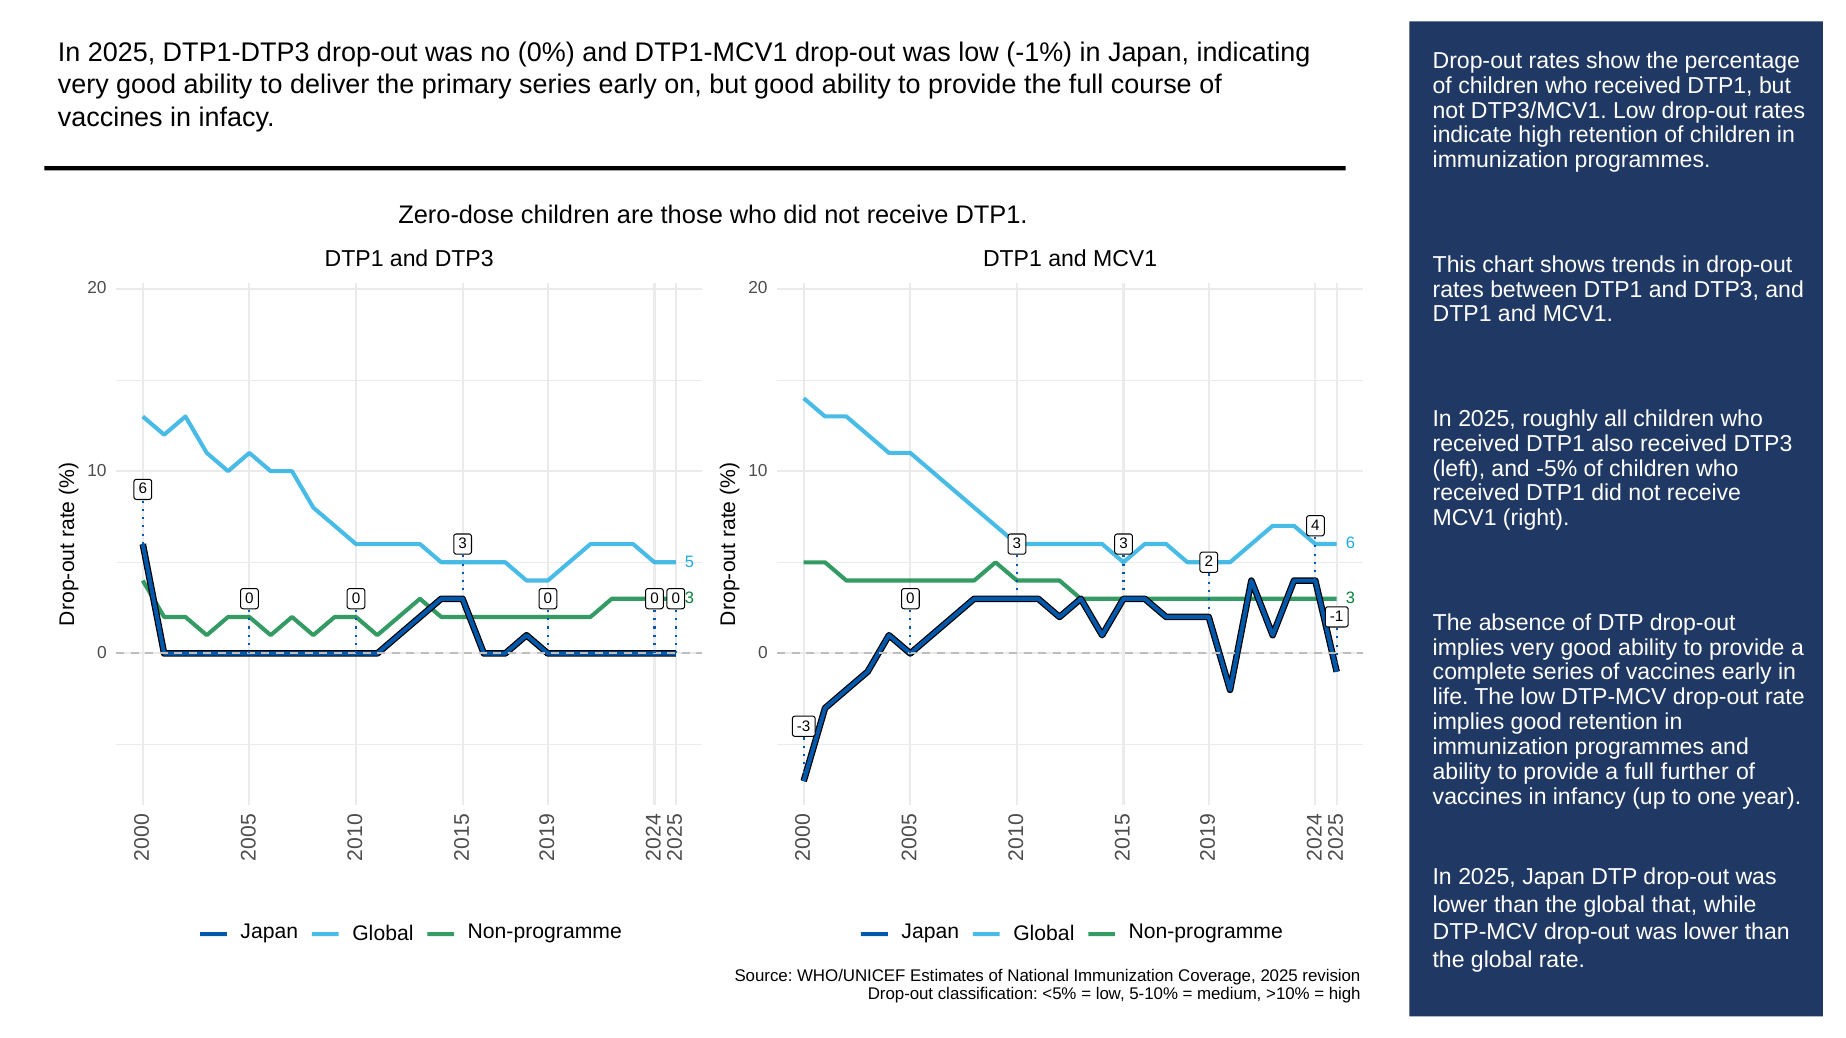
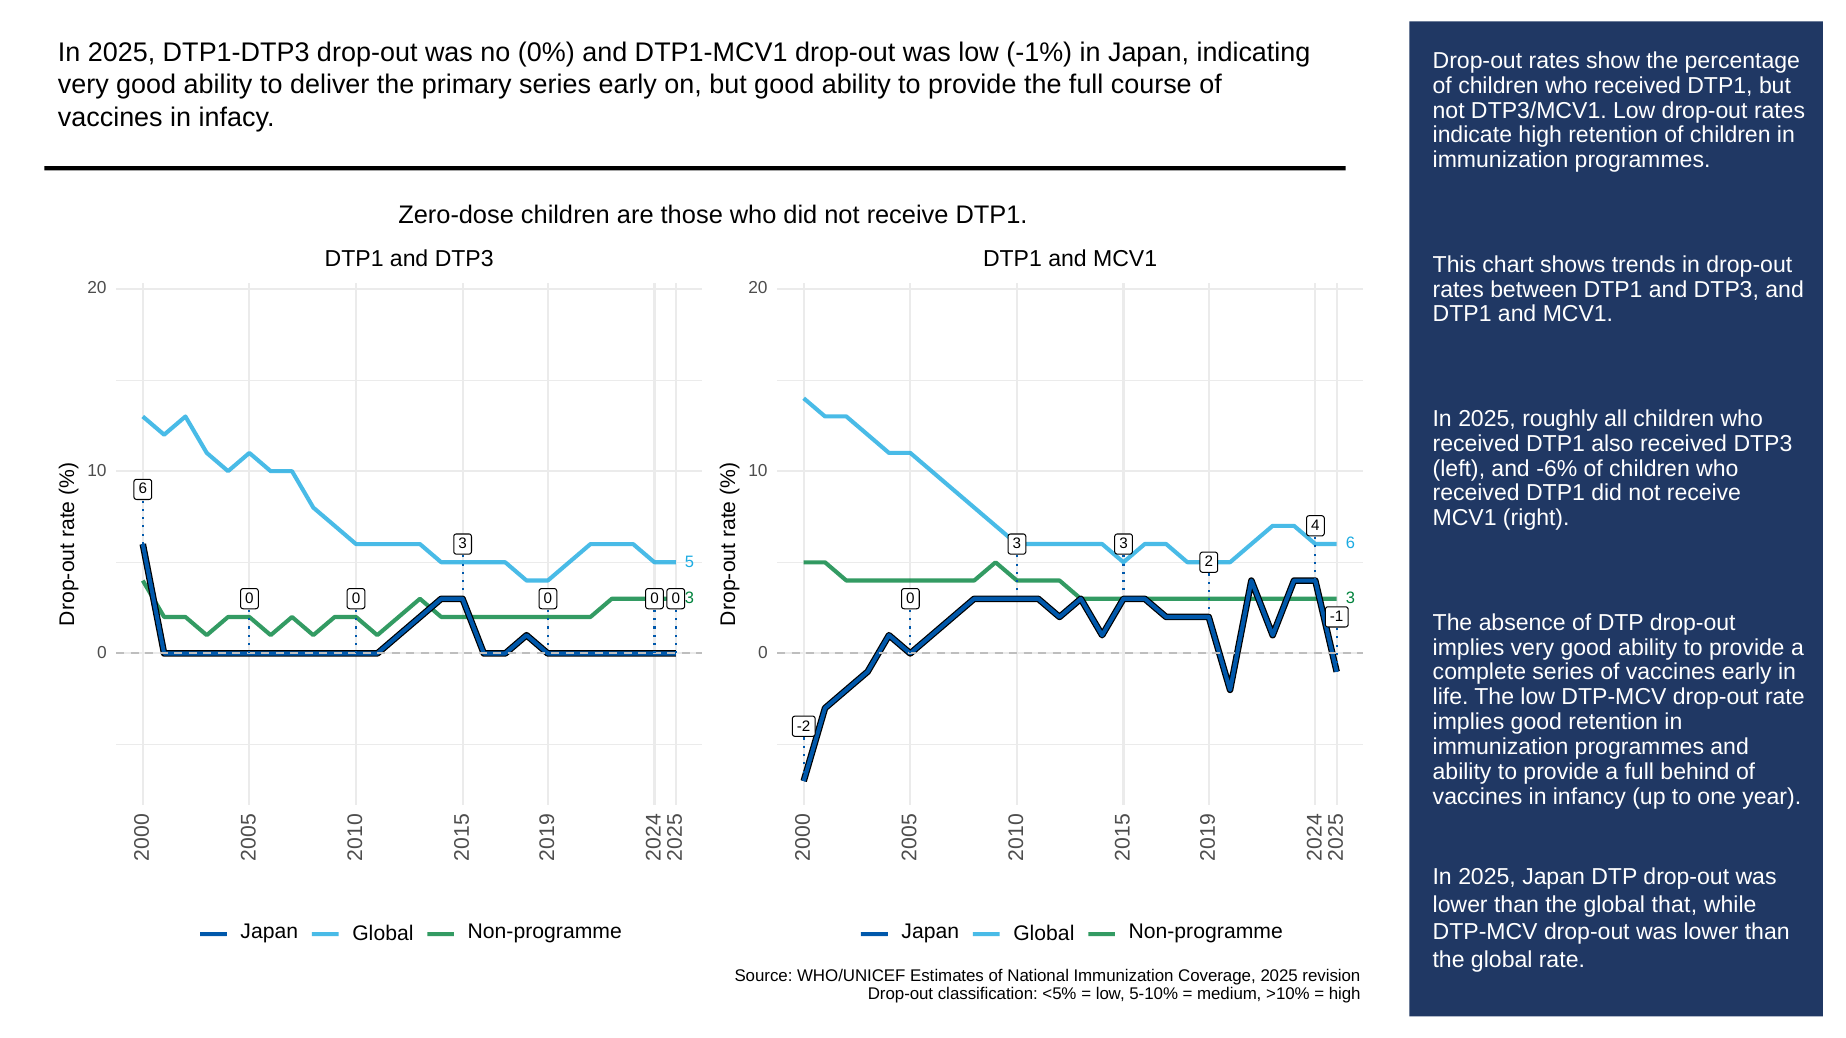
-5%: -5% -> -6%
-3: -3 -> -2
further: further -> behind
